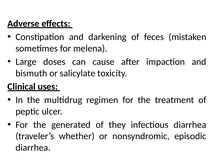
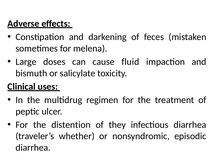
after: after -> fluid
generated: generated -> distention
